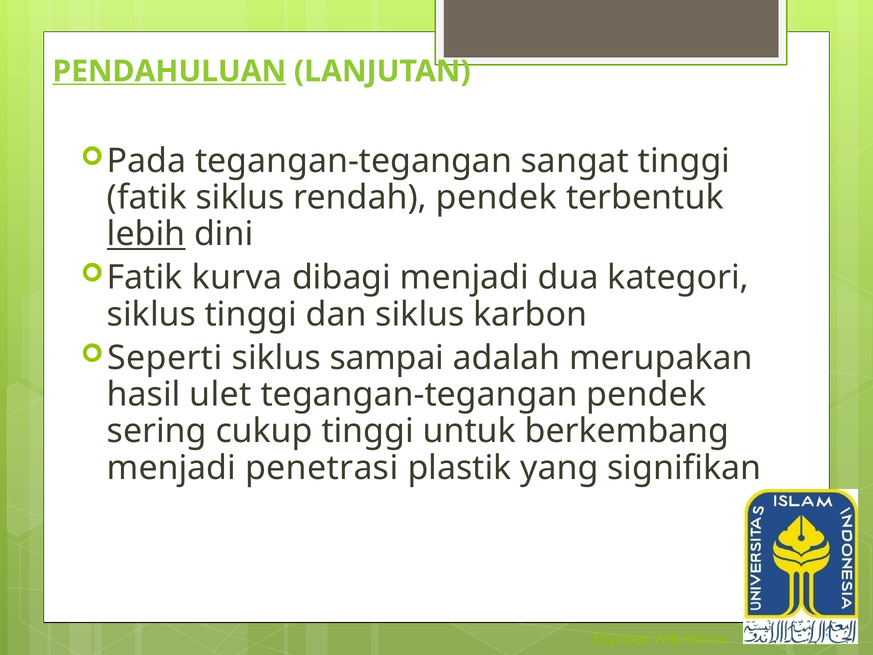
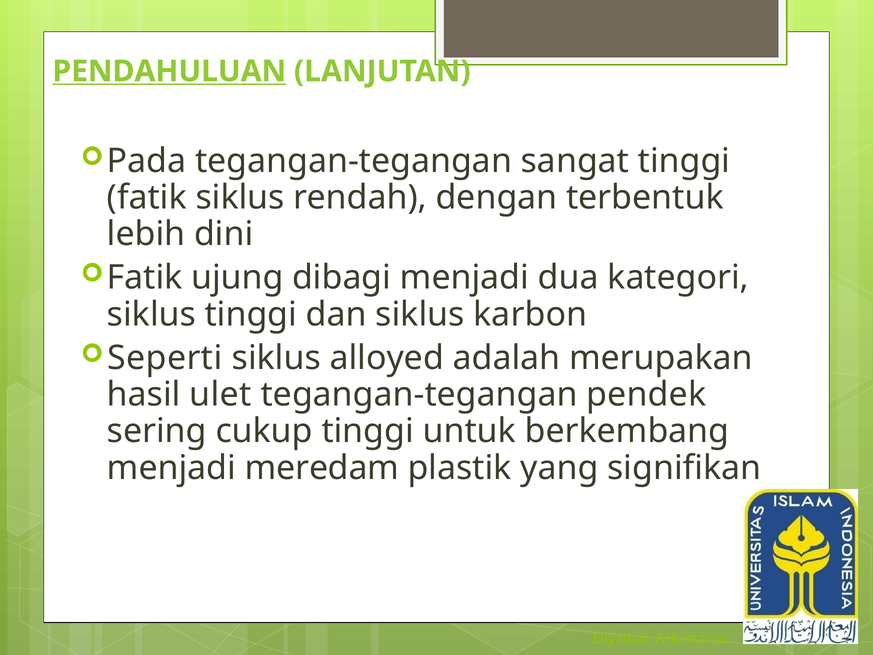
rendah pendek: pendek -> dengan
lebih underline: present -> none
kurva: kurva -> ujung
sampai: sampai -> alloyed
penetrasi: penetrasi -> meredam
